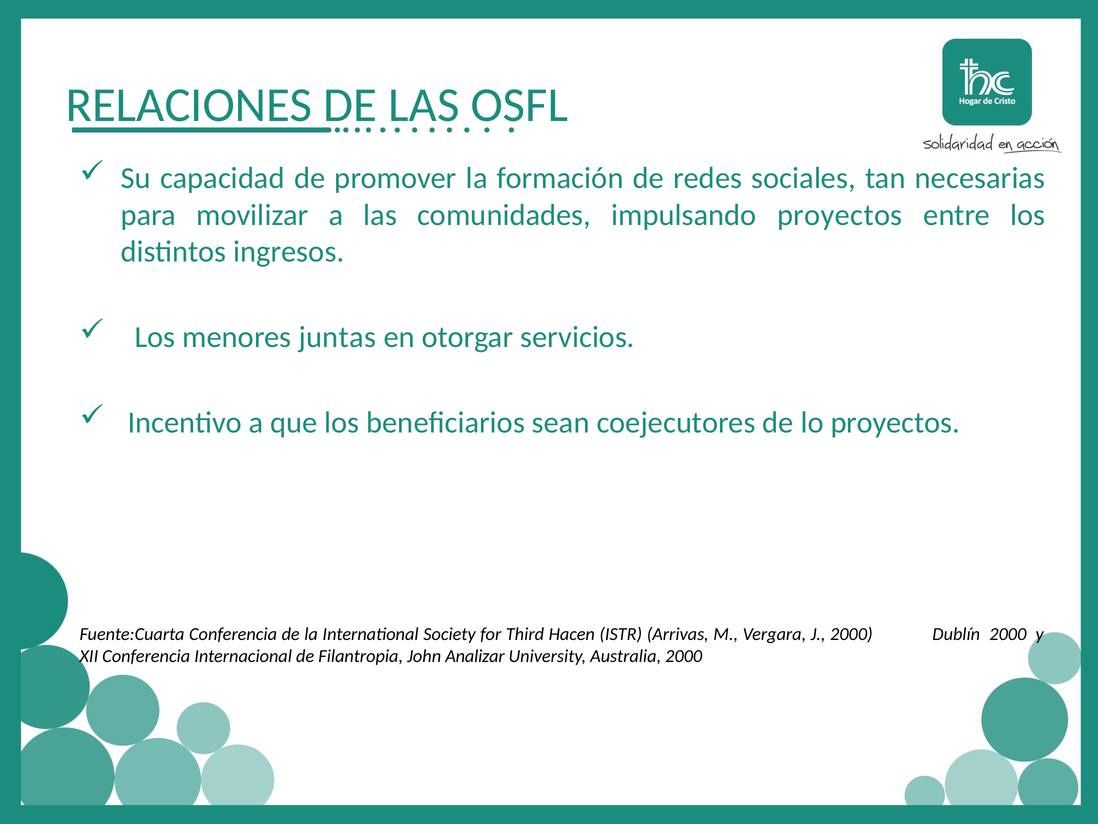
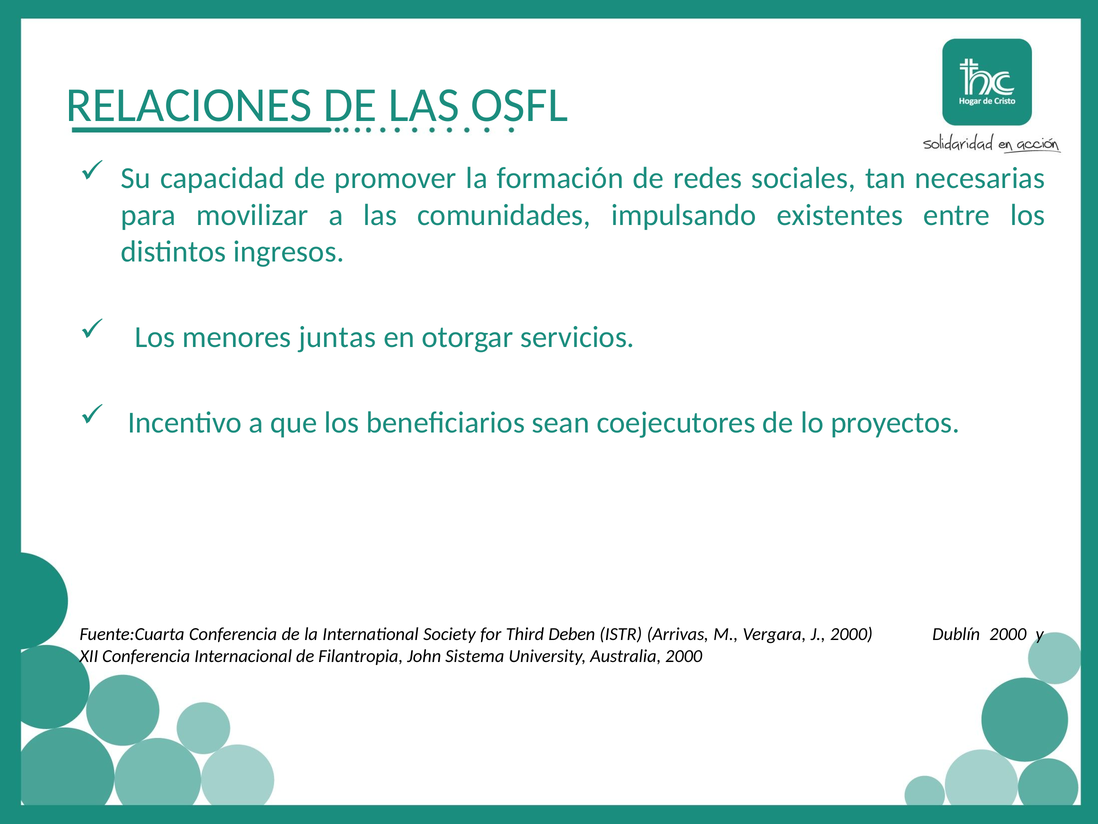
impulsando proyectos: proyectos -> existentes
Hacen: Hacen -> Deben
Analizar: Analizar -> Sistema
